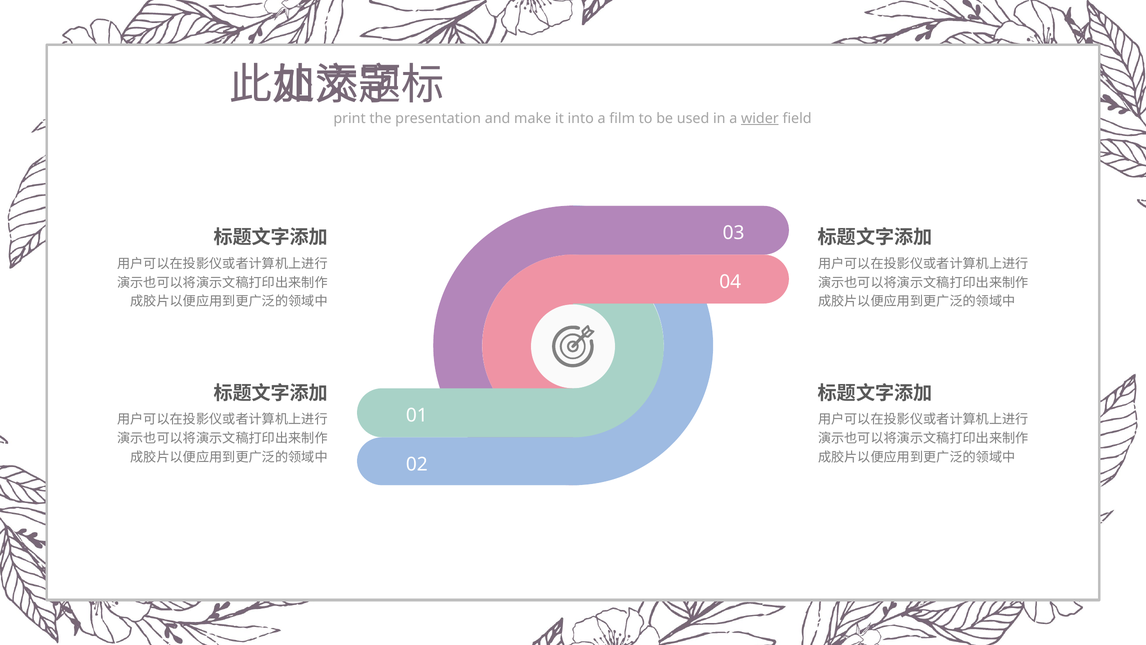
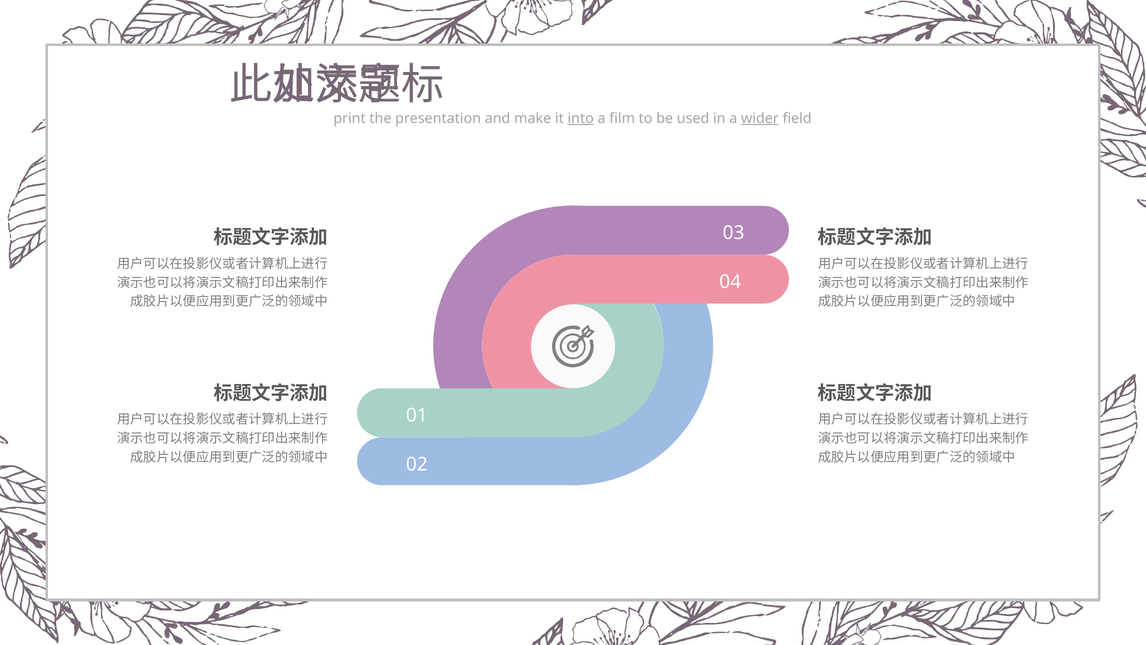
into underline: none -> present
